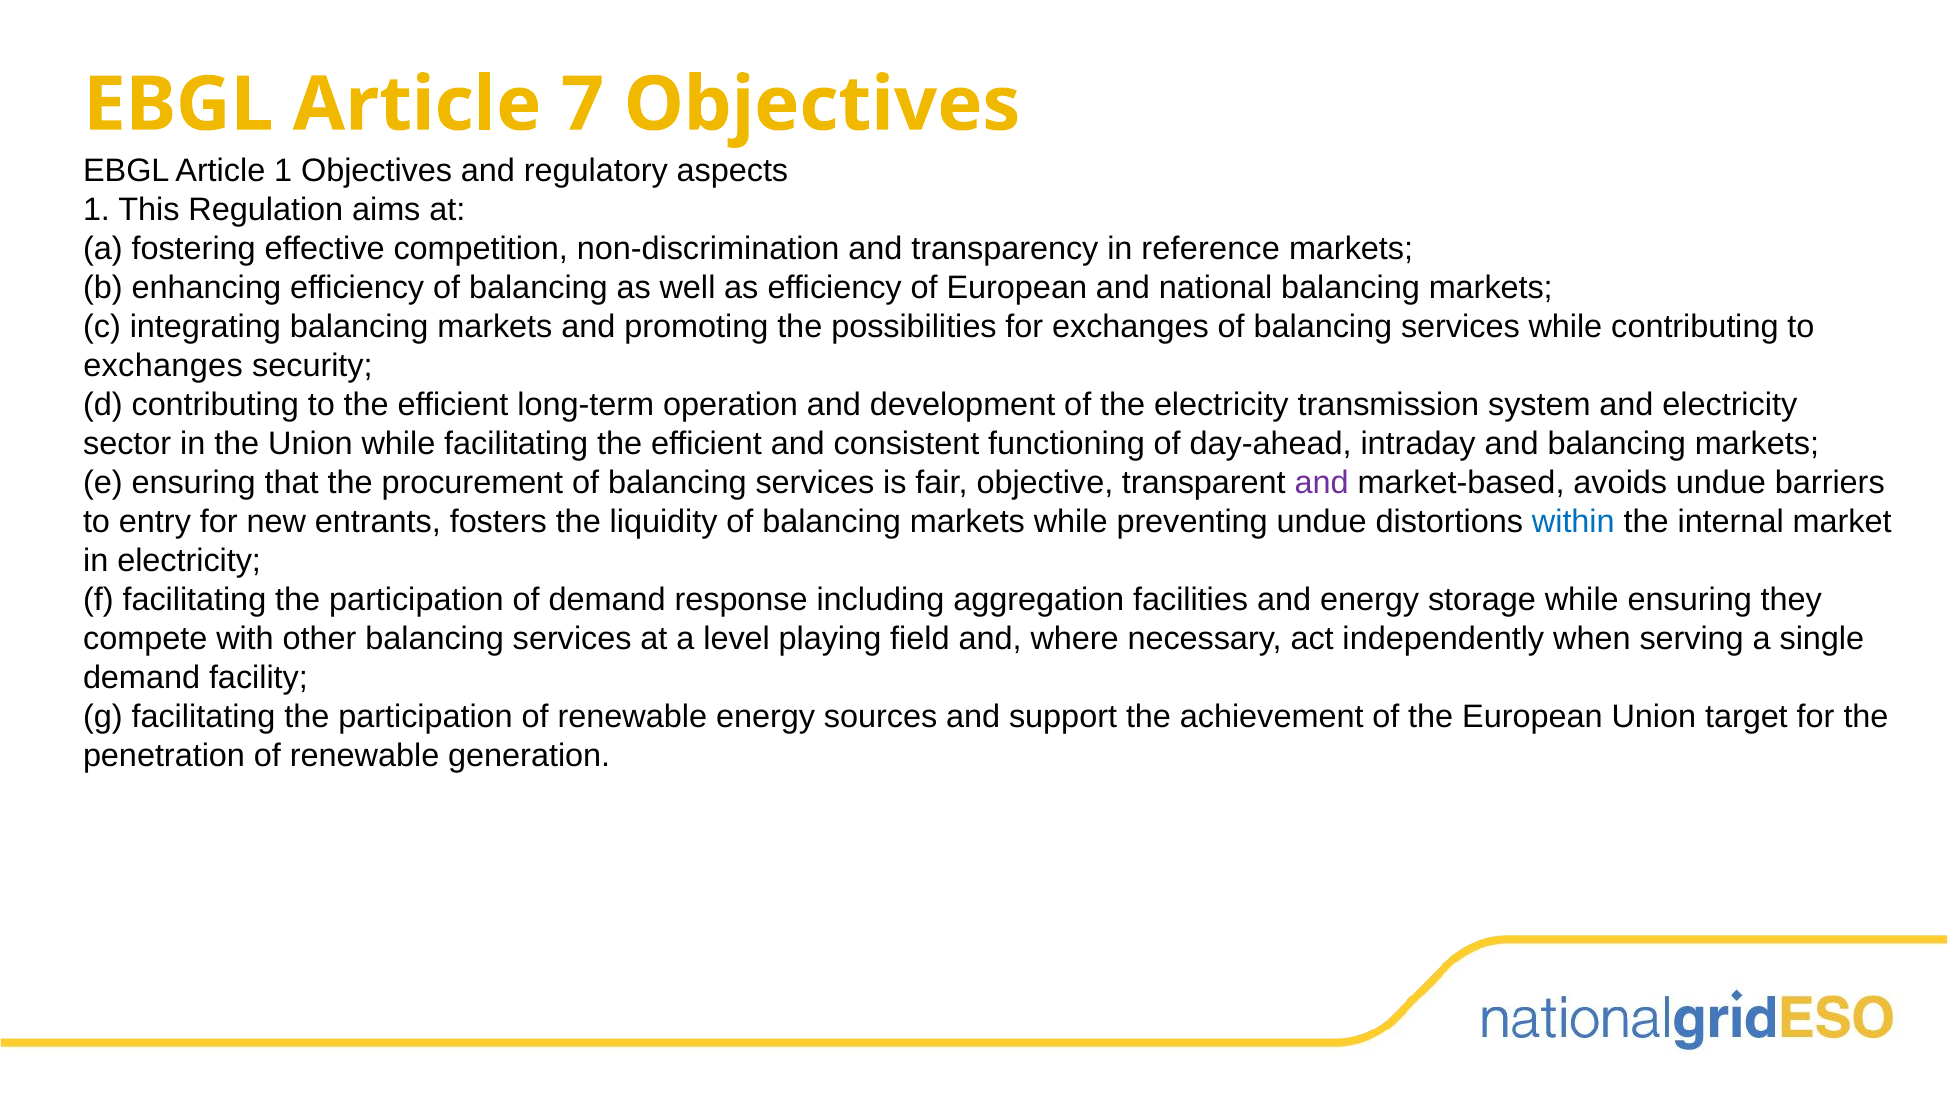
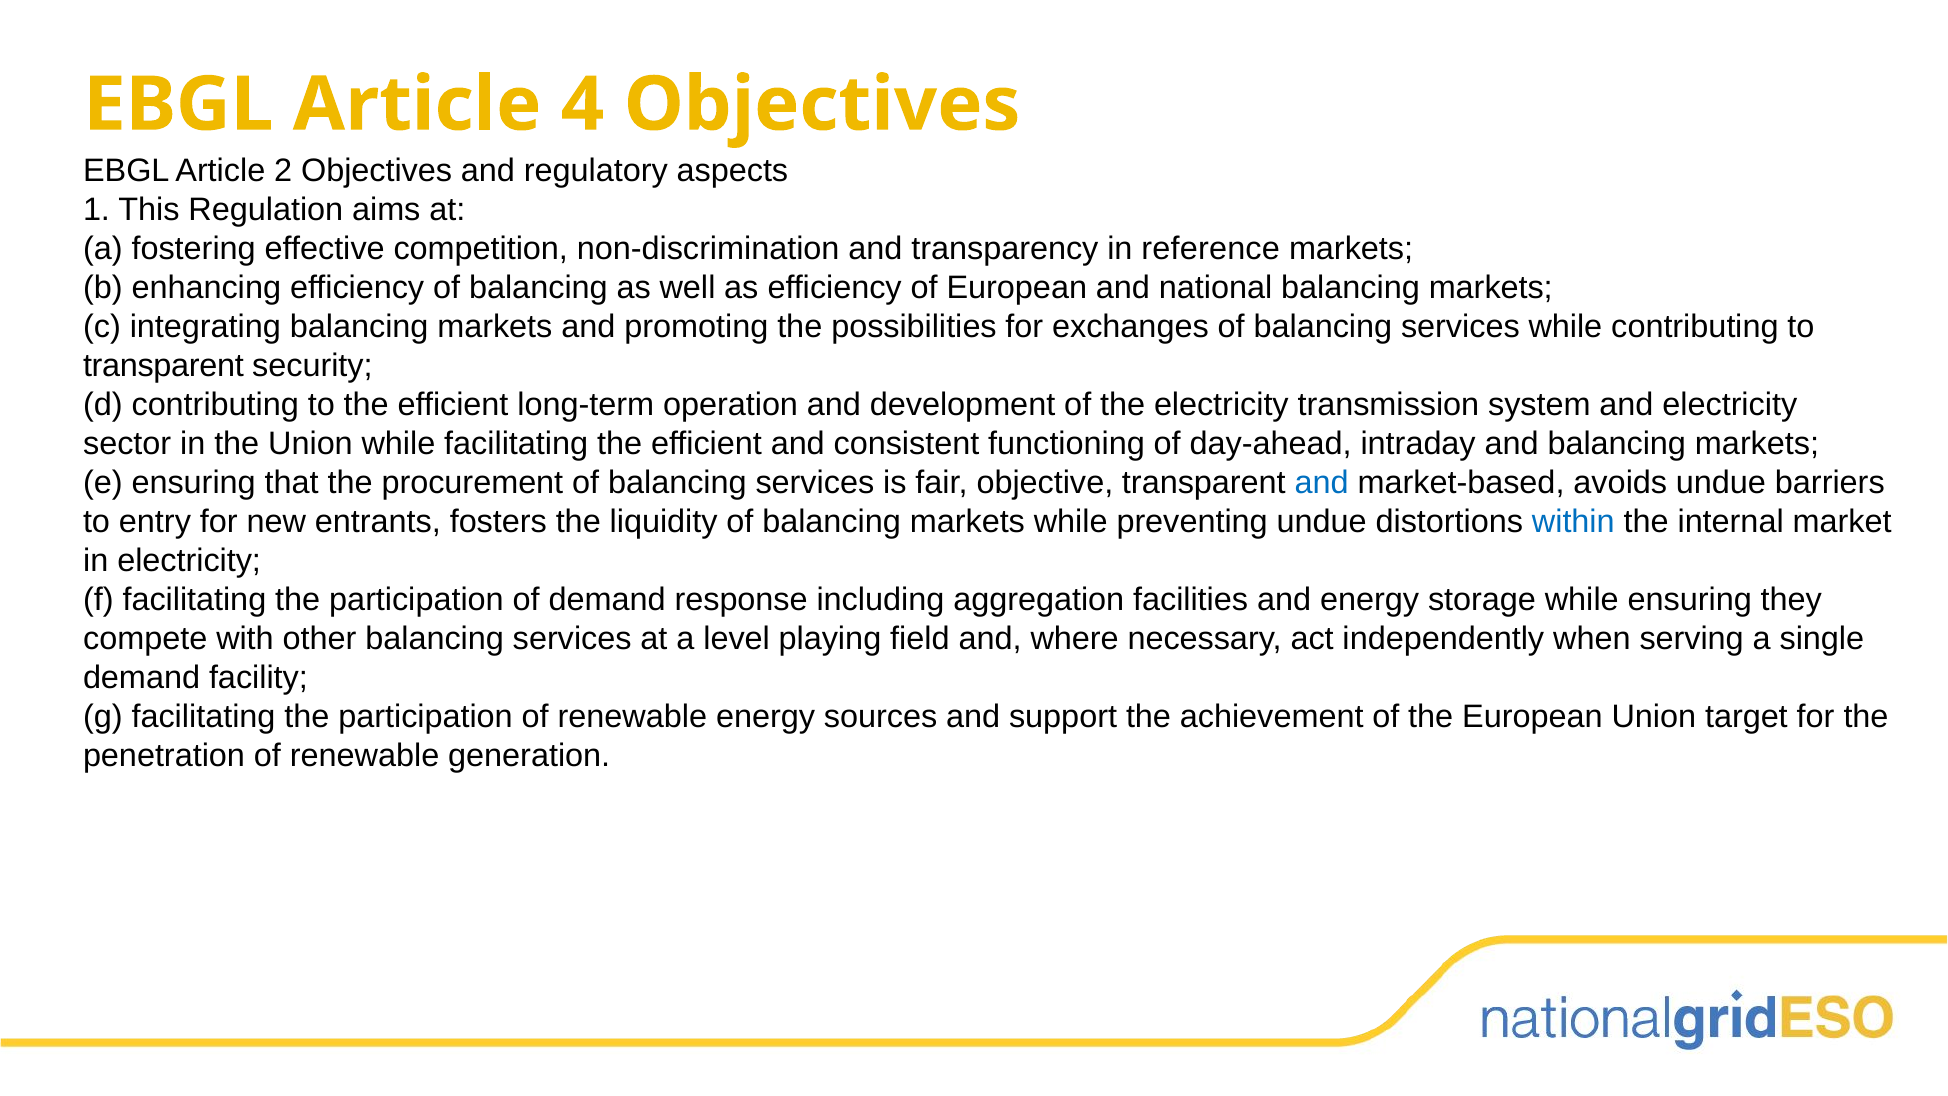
7: 7 -> 4
1 at (283, 171): 1 -> 2
exchanges at (163, 366): exchanges -> transparent
and at (1322, 483) colour: purple -> blue
